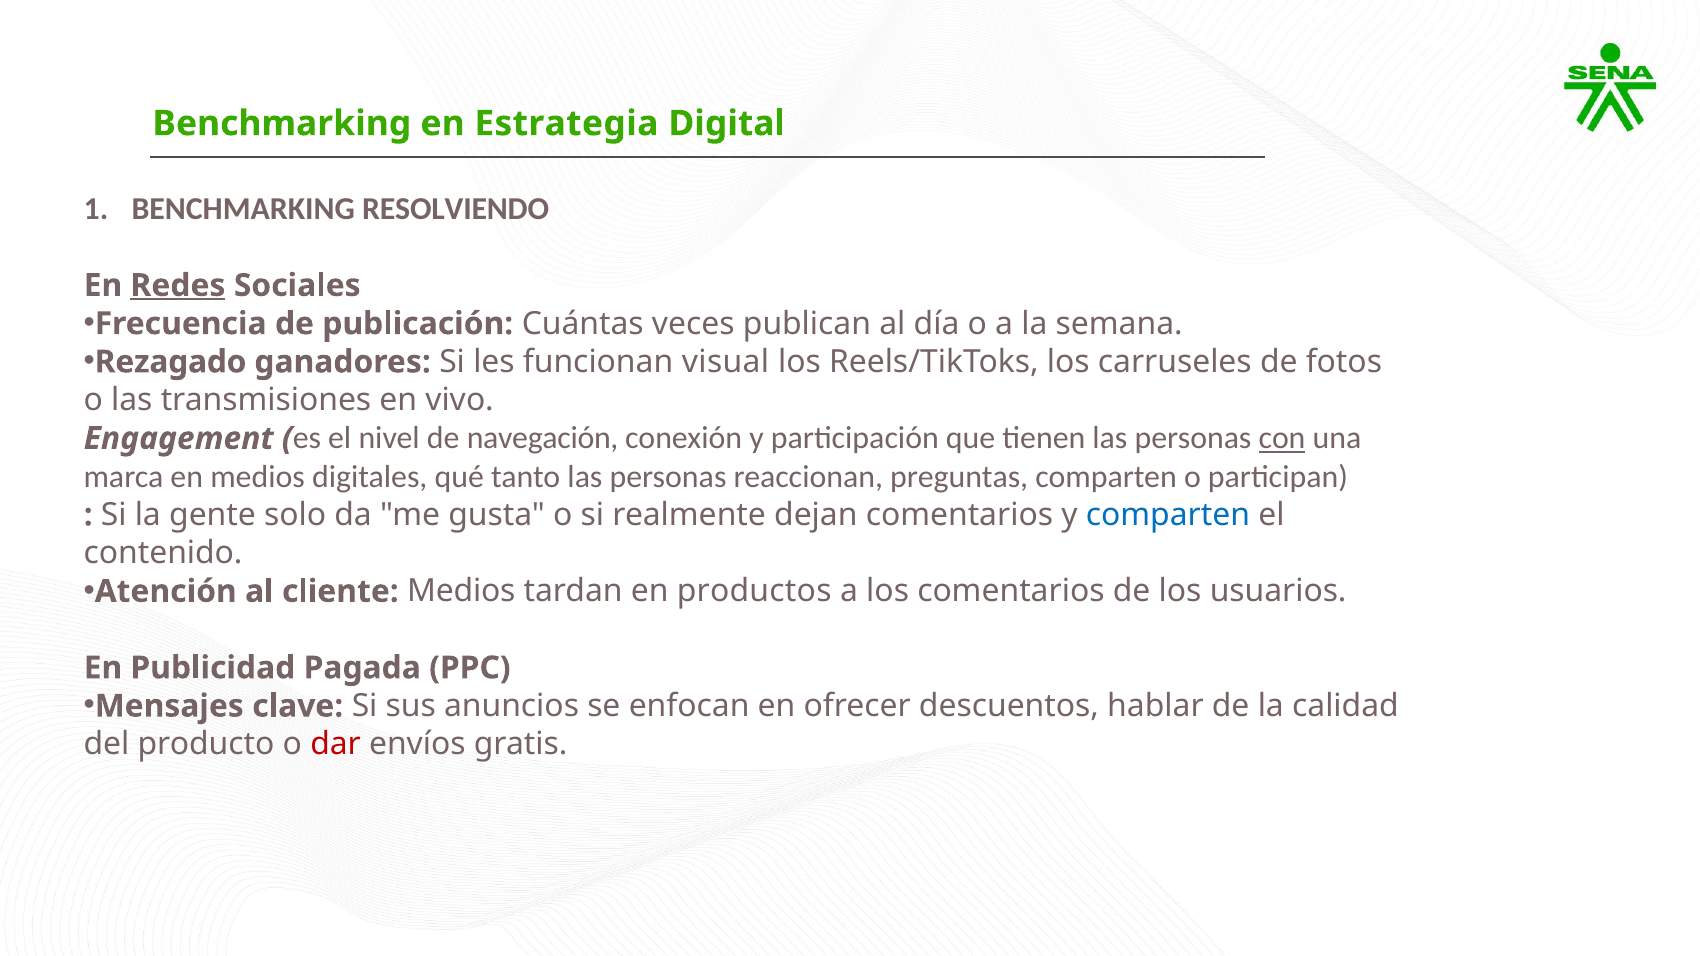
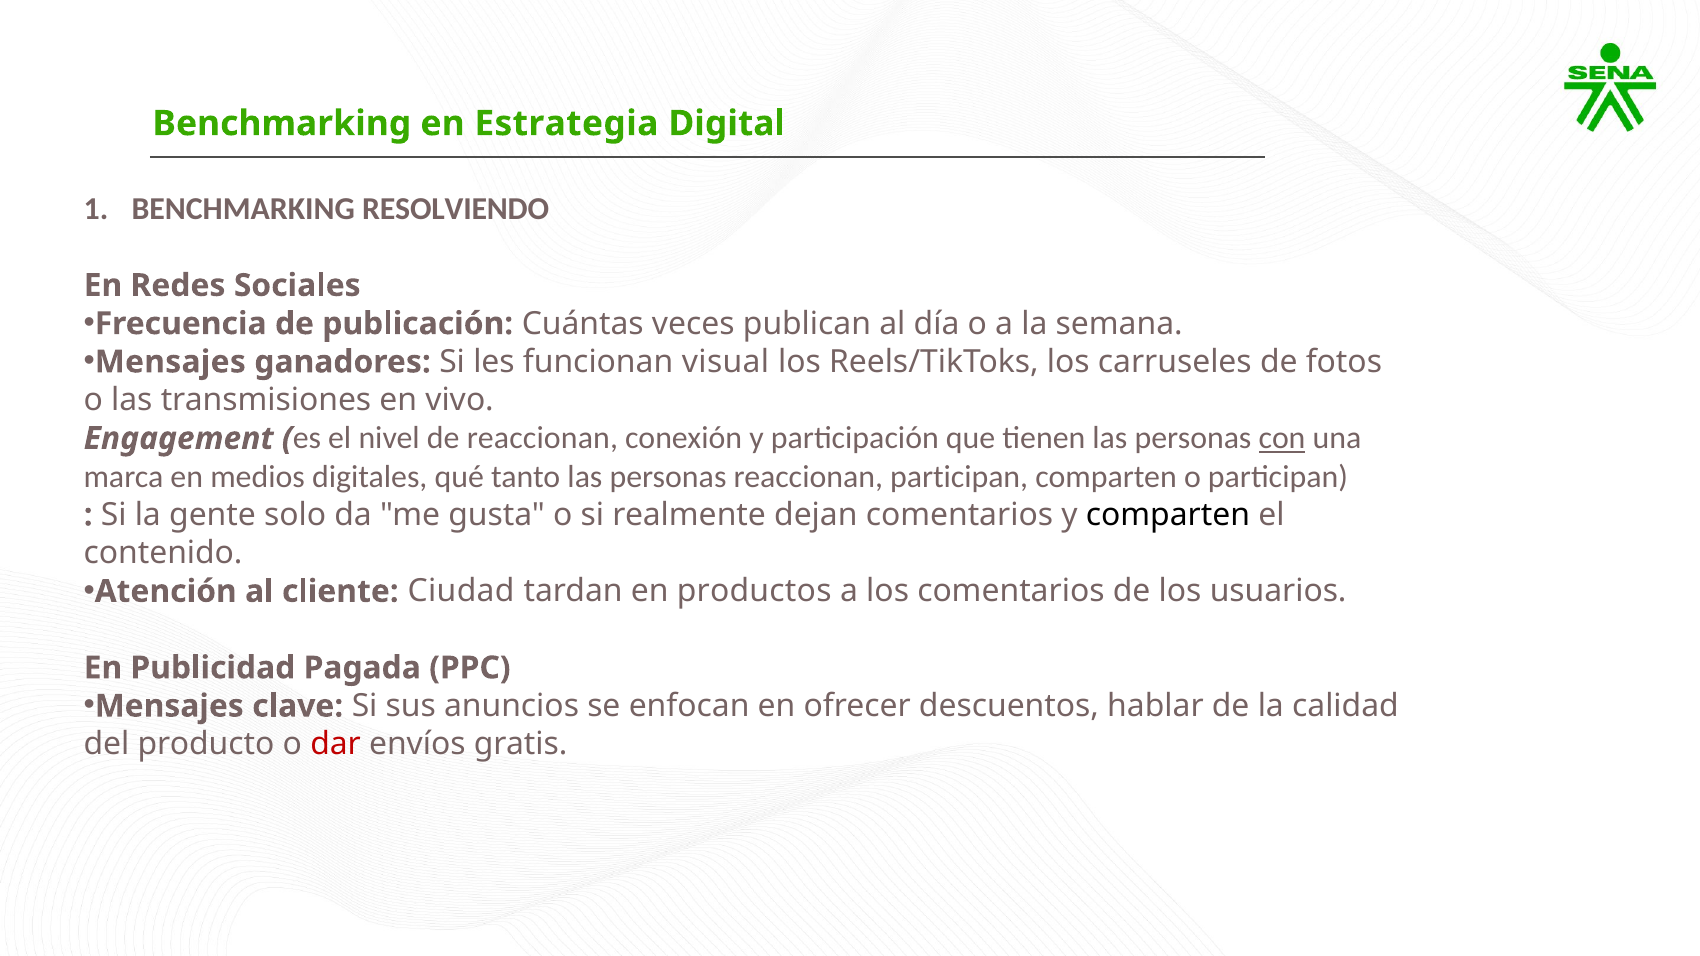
Redes underline: present -> none
Rezagado at (171, 362): Rezagado -> Mensajes
de navegación: navegación -> reaccionan
reaccionan preguntas: preguntas -> participan
comparten at (1168, 515) colour: blue -> black
cliente Medios: Medios -> Ciudad
